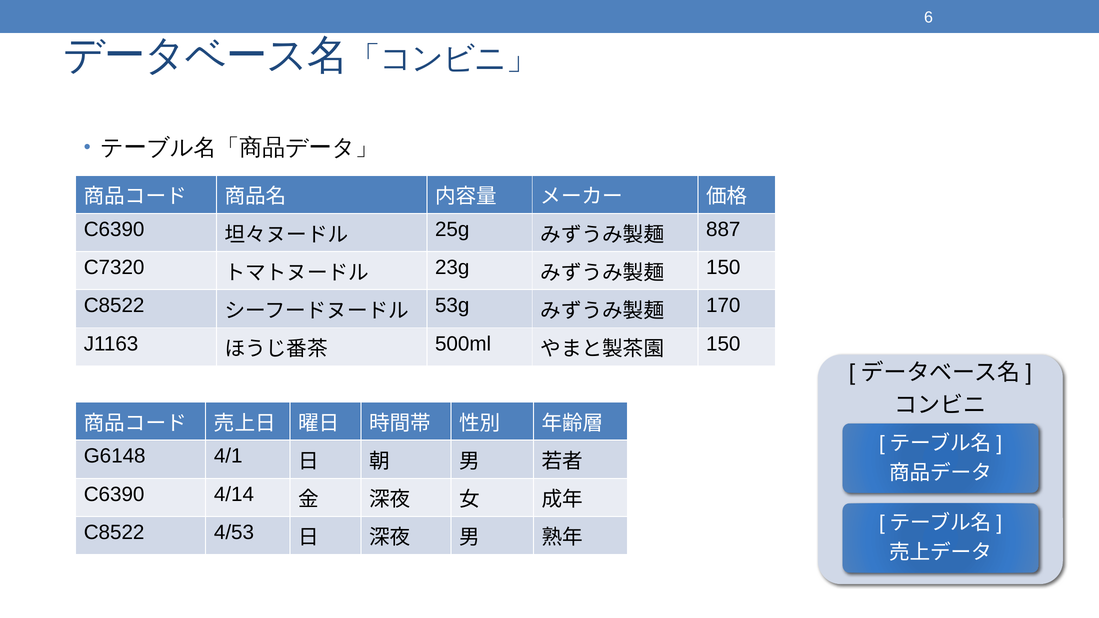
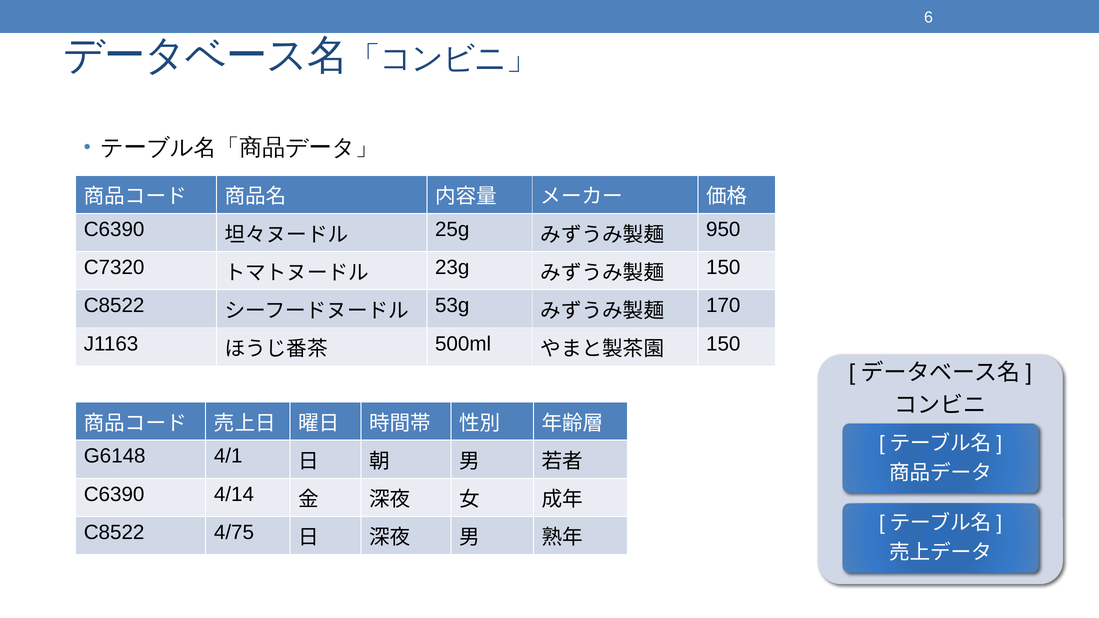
887: 887 -> 950
4/53: 4/53 -> 4/75
